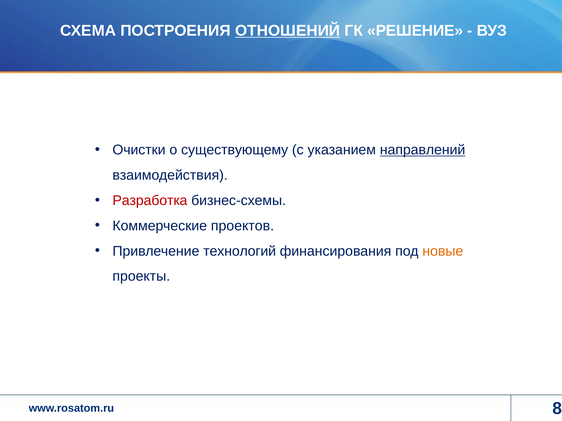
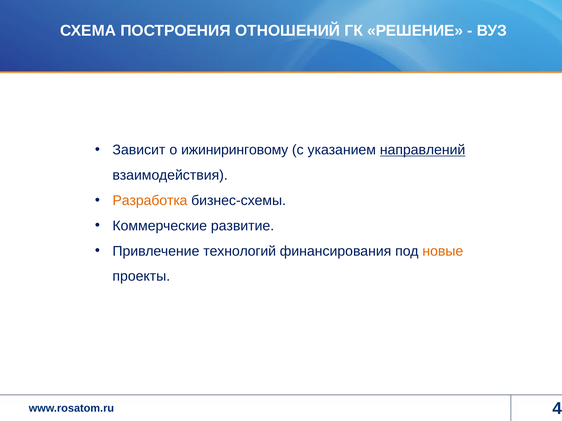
ОТНОШЕНИЙ underline: present -> none
Очистки: Очистки -> Зависит
существующему: существующему -> ижиниринговому
Разработка colour: red -> orange
проектов: проектов -> развитие
8: 8 -> 4
